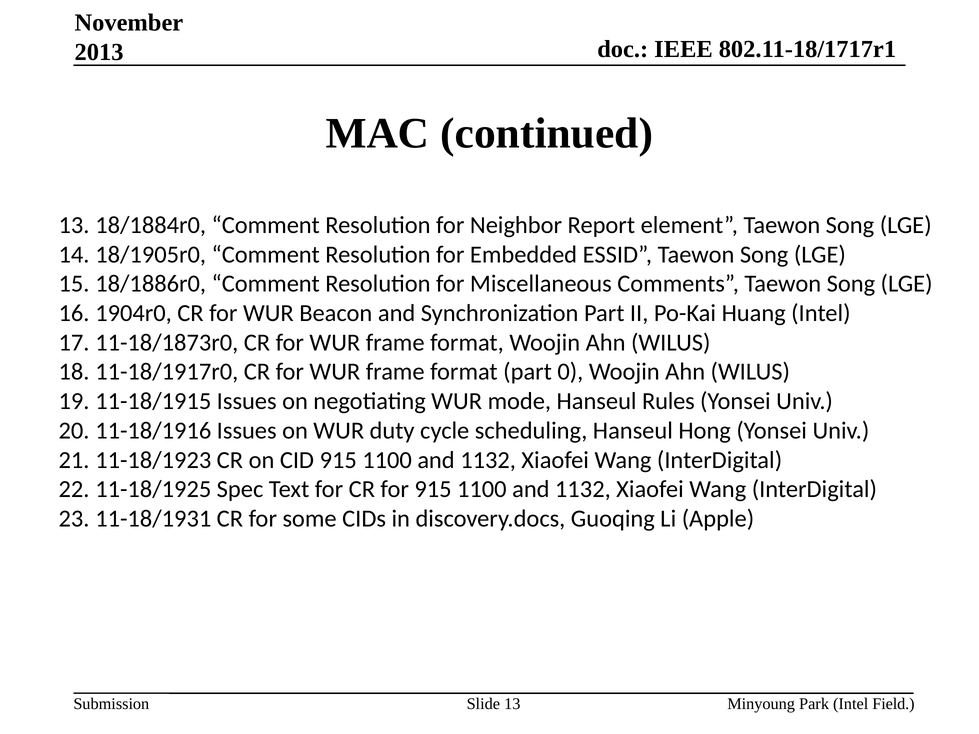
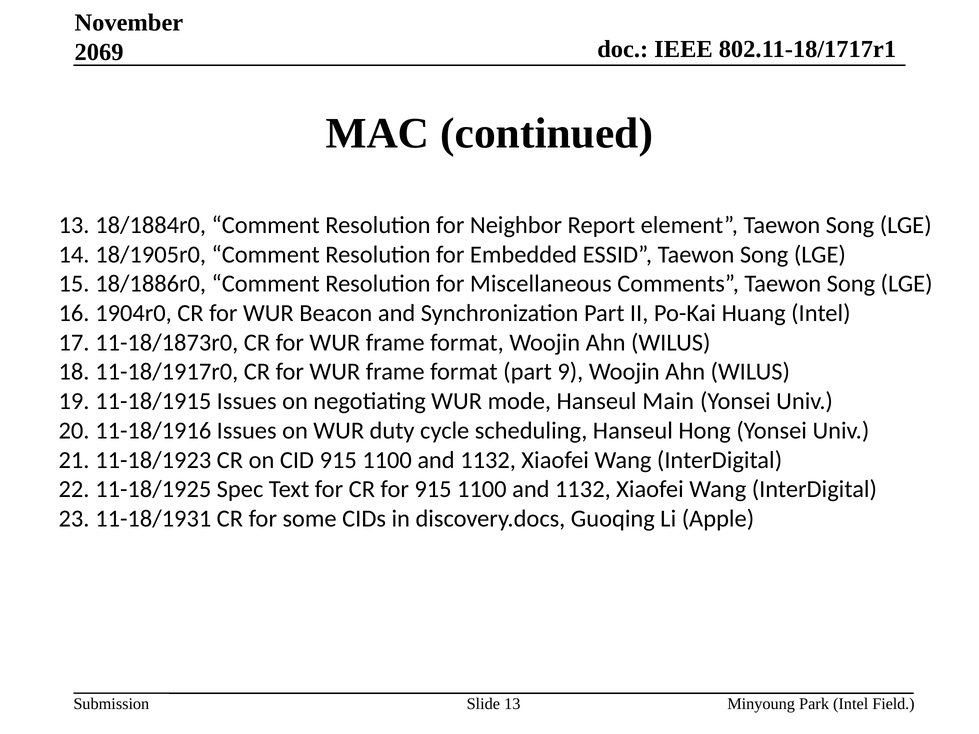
2013: 2013 -> 2069
0: 0 -> 9
Rules: Rules -> Main
